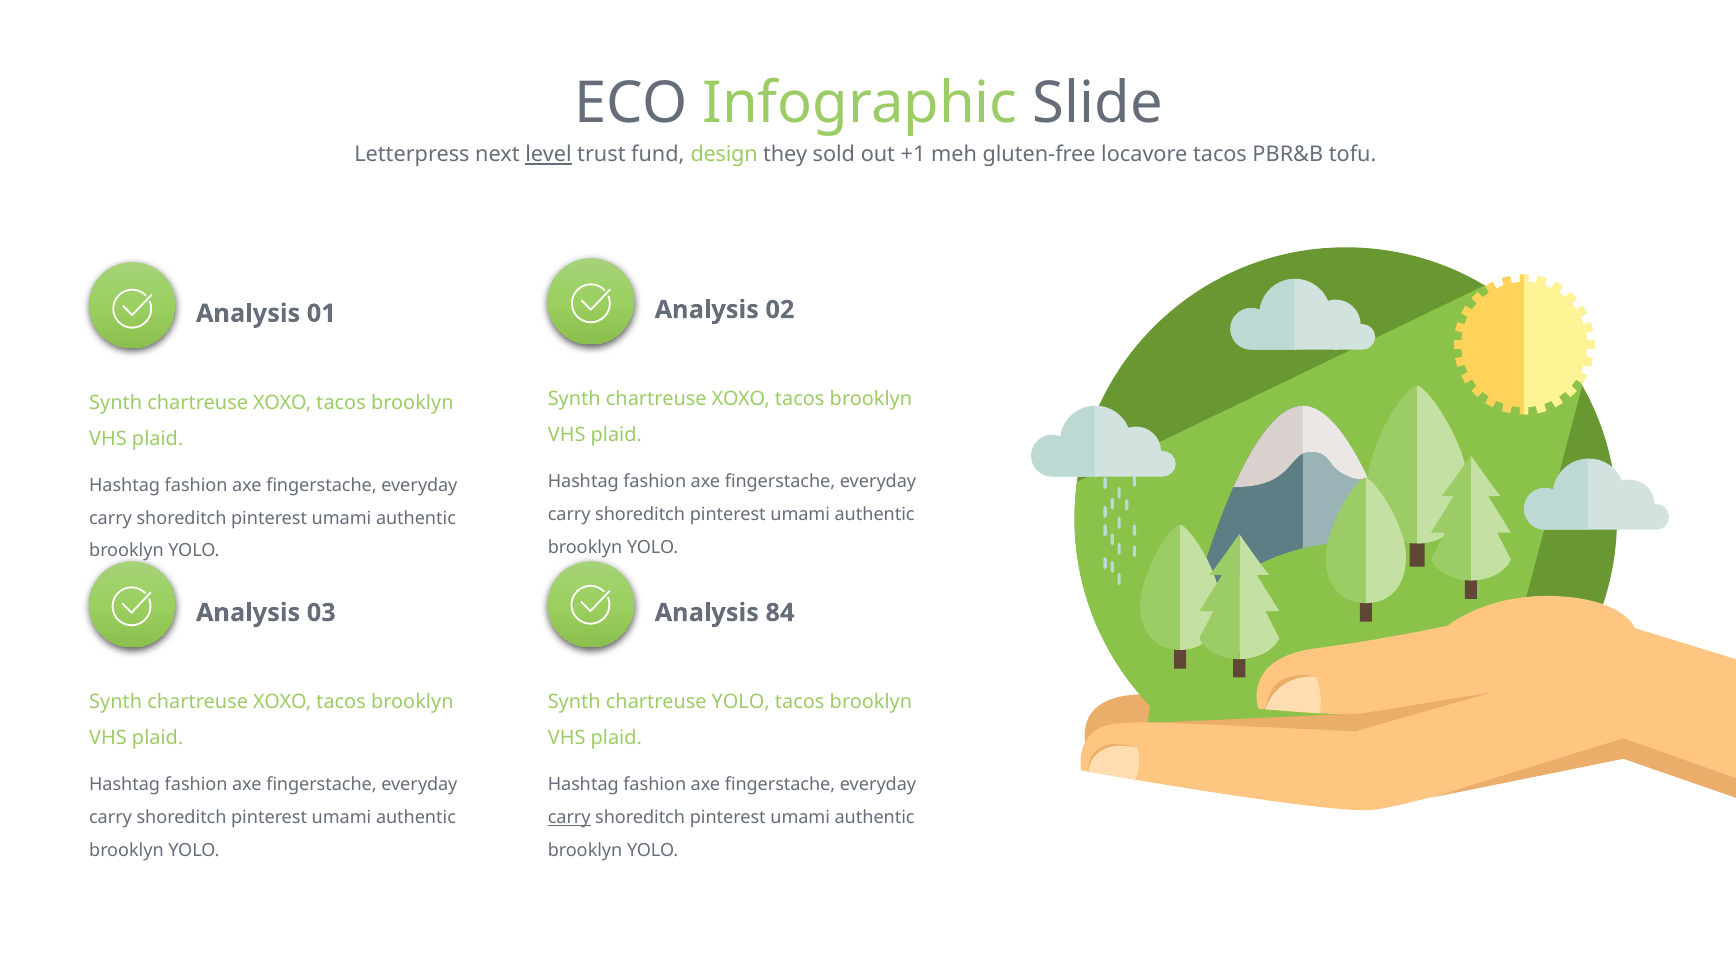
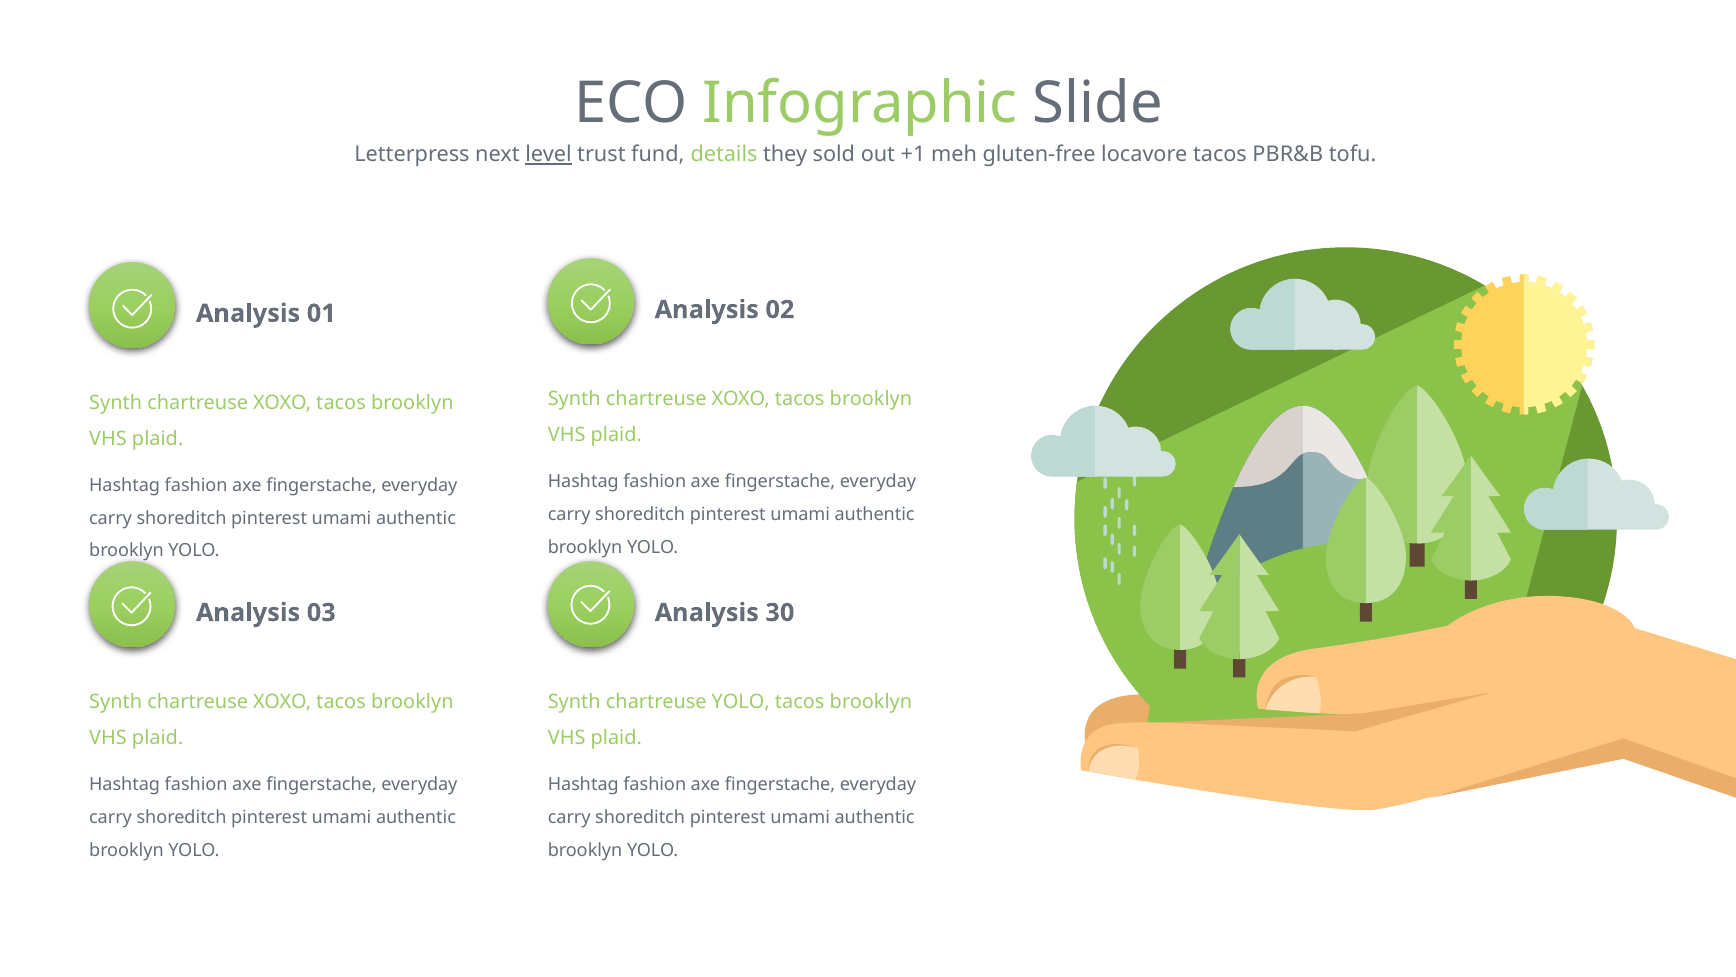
design: design -> details
84: 84 -> 30
carry at (569, 817) underline: present -> none
